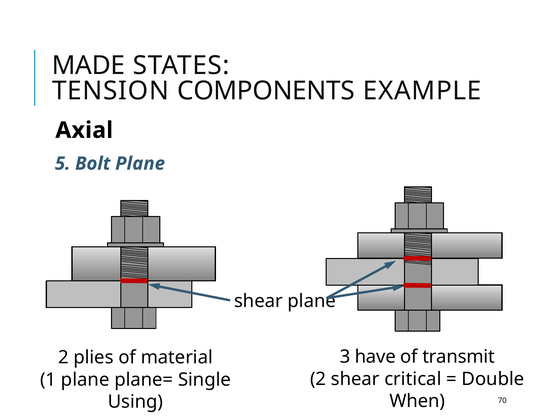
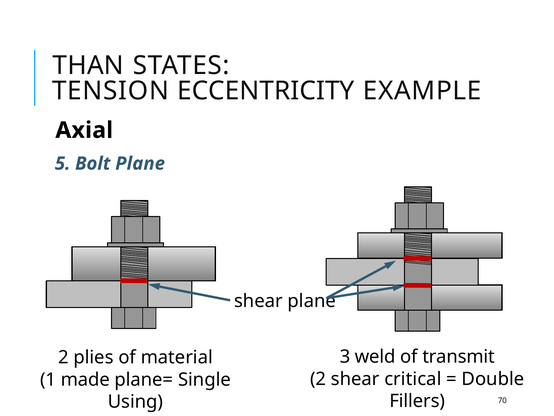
MADE: MADE -> THAN
COMPONENTS: COMPONENTS -> ECCENTRICITY
have: have -> weld
1 plane: plane -> made
When: When -> Fillers
